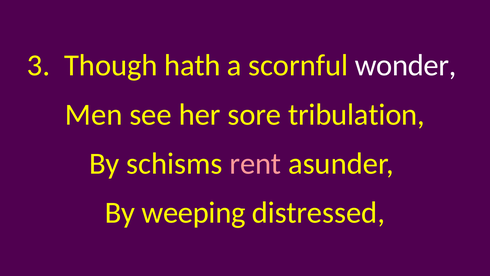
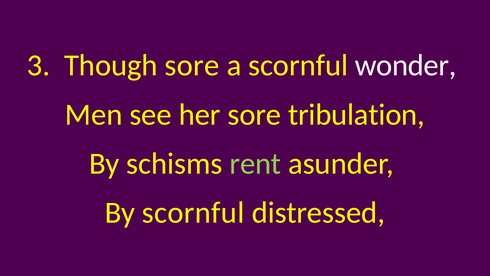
Though hath: hath -> sore
rent colour: pink -> light green
By weeping: weeping -> scornful
